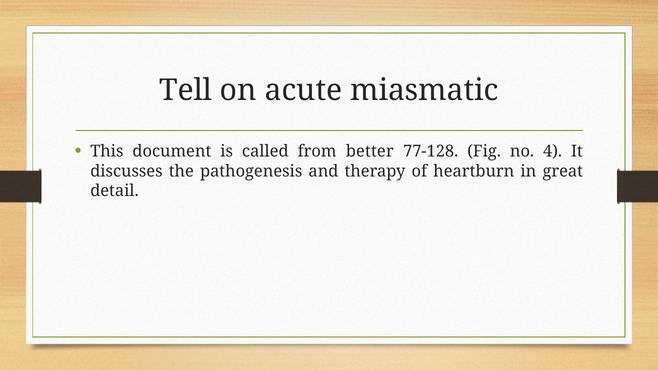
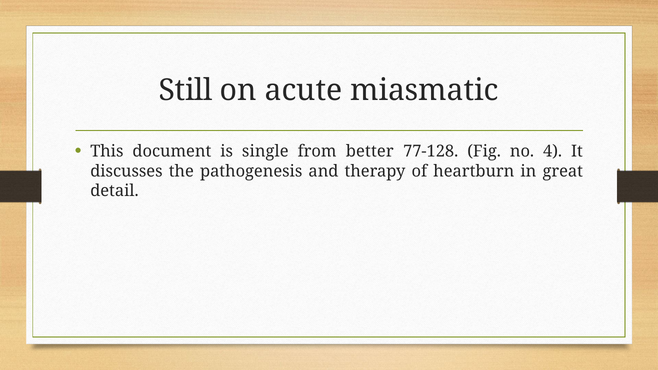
Tell: Tell -> Still
called: called -> single
